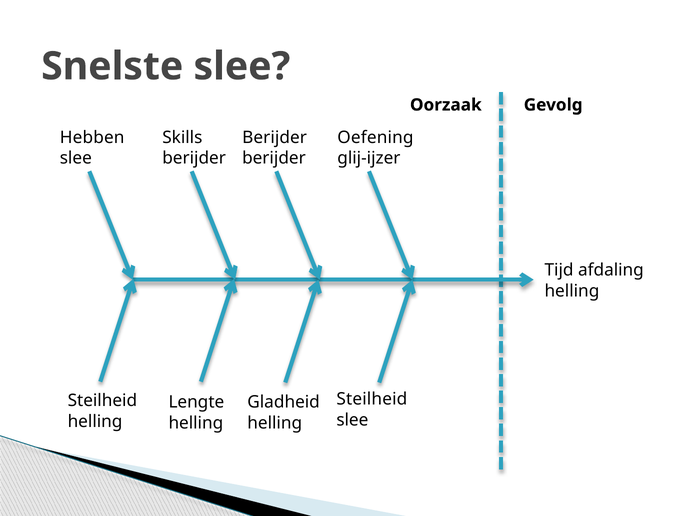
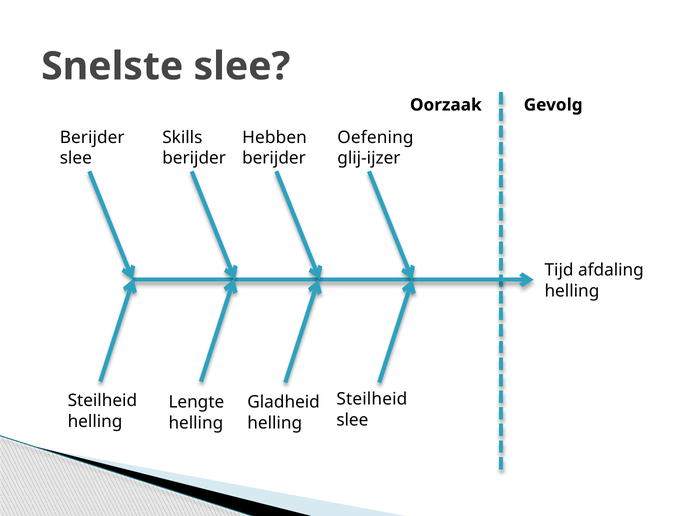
Hebben at (92, 138): Hebben -> Berijder
Berijder at (275, 138): Berijder -> Hebben
